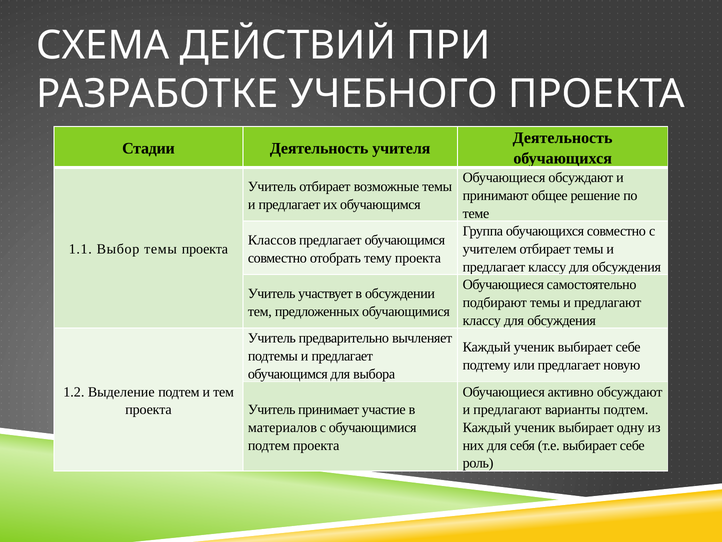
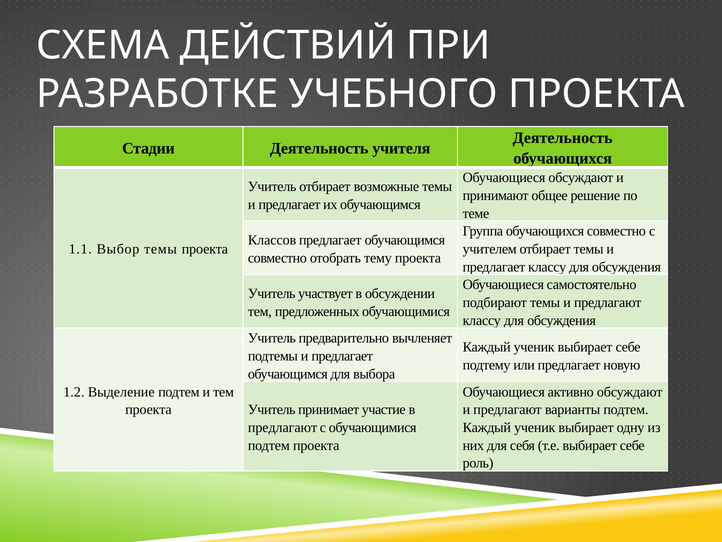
материалов at (282, 427): материалов -> предлагают
